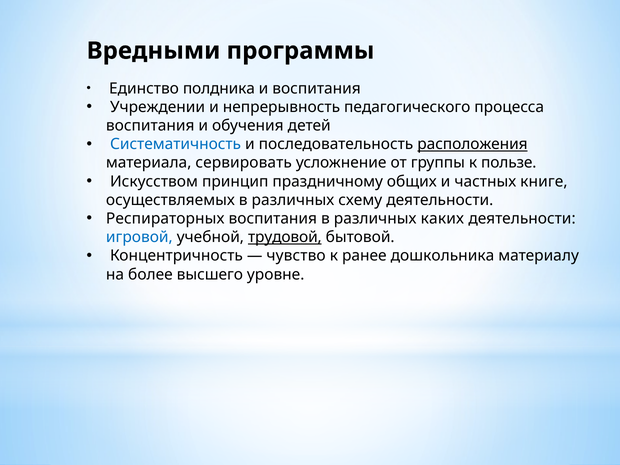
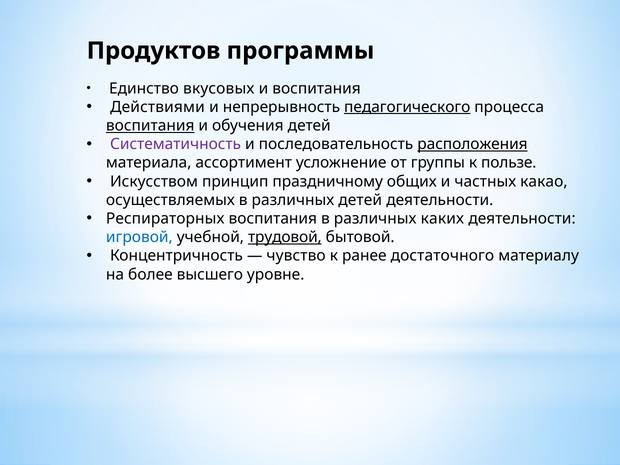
Вредными: Вредными -> Продуктов
полдника: полдника -> вкусовых
Учреждении: Учреждении -> Действиями
педагогического underline: none -> present
воспитания at (150, 126) underline: none -> present
Систематичность colour: blue -> purple
сервировать: сервировать -> ассортимент
книге: книге -> какао
различных схему: схему -> детей
дошкольника: дошкольника -> достаточного
